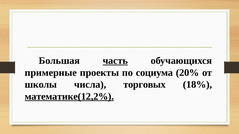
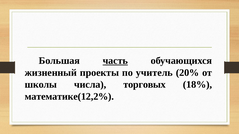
примерные: примерные -> жизненный
социума: социума -> учитель
математике(12,2% underline: present -> none
